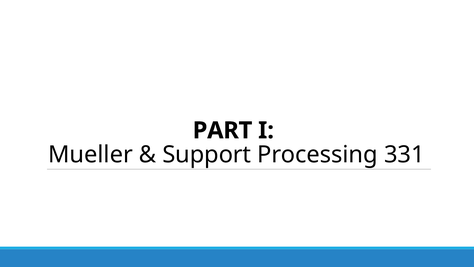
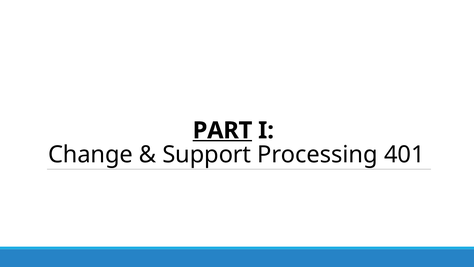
PART underline: none -> present
Mueller: Mueller -> Change
331: 331 -> 401
